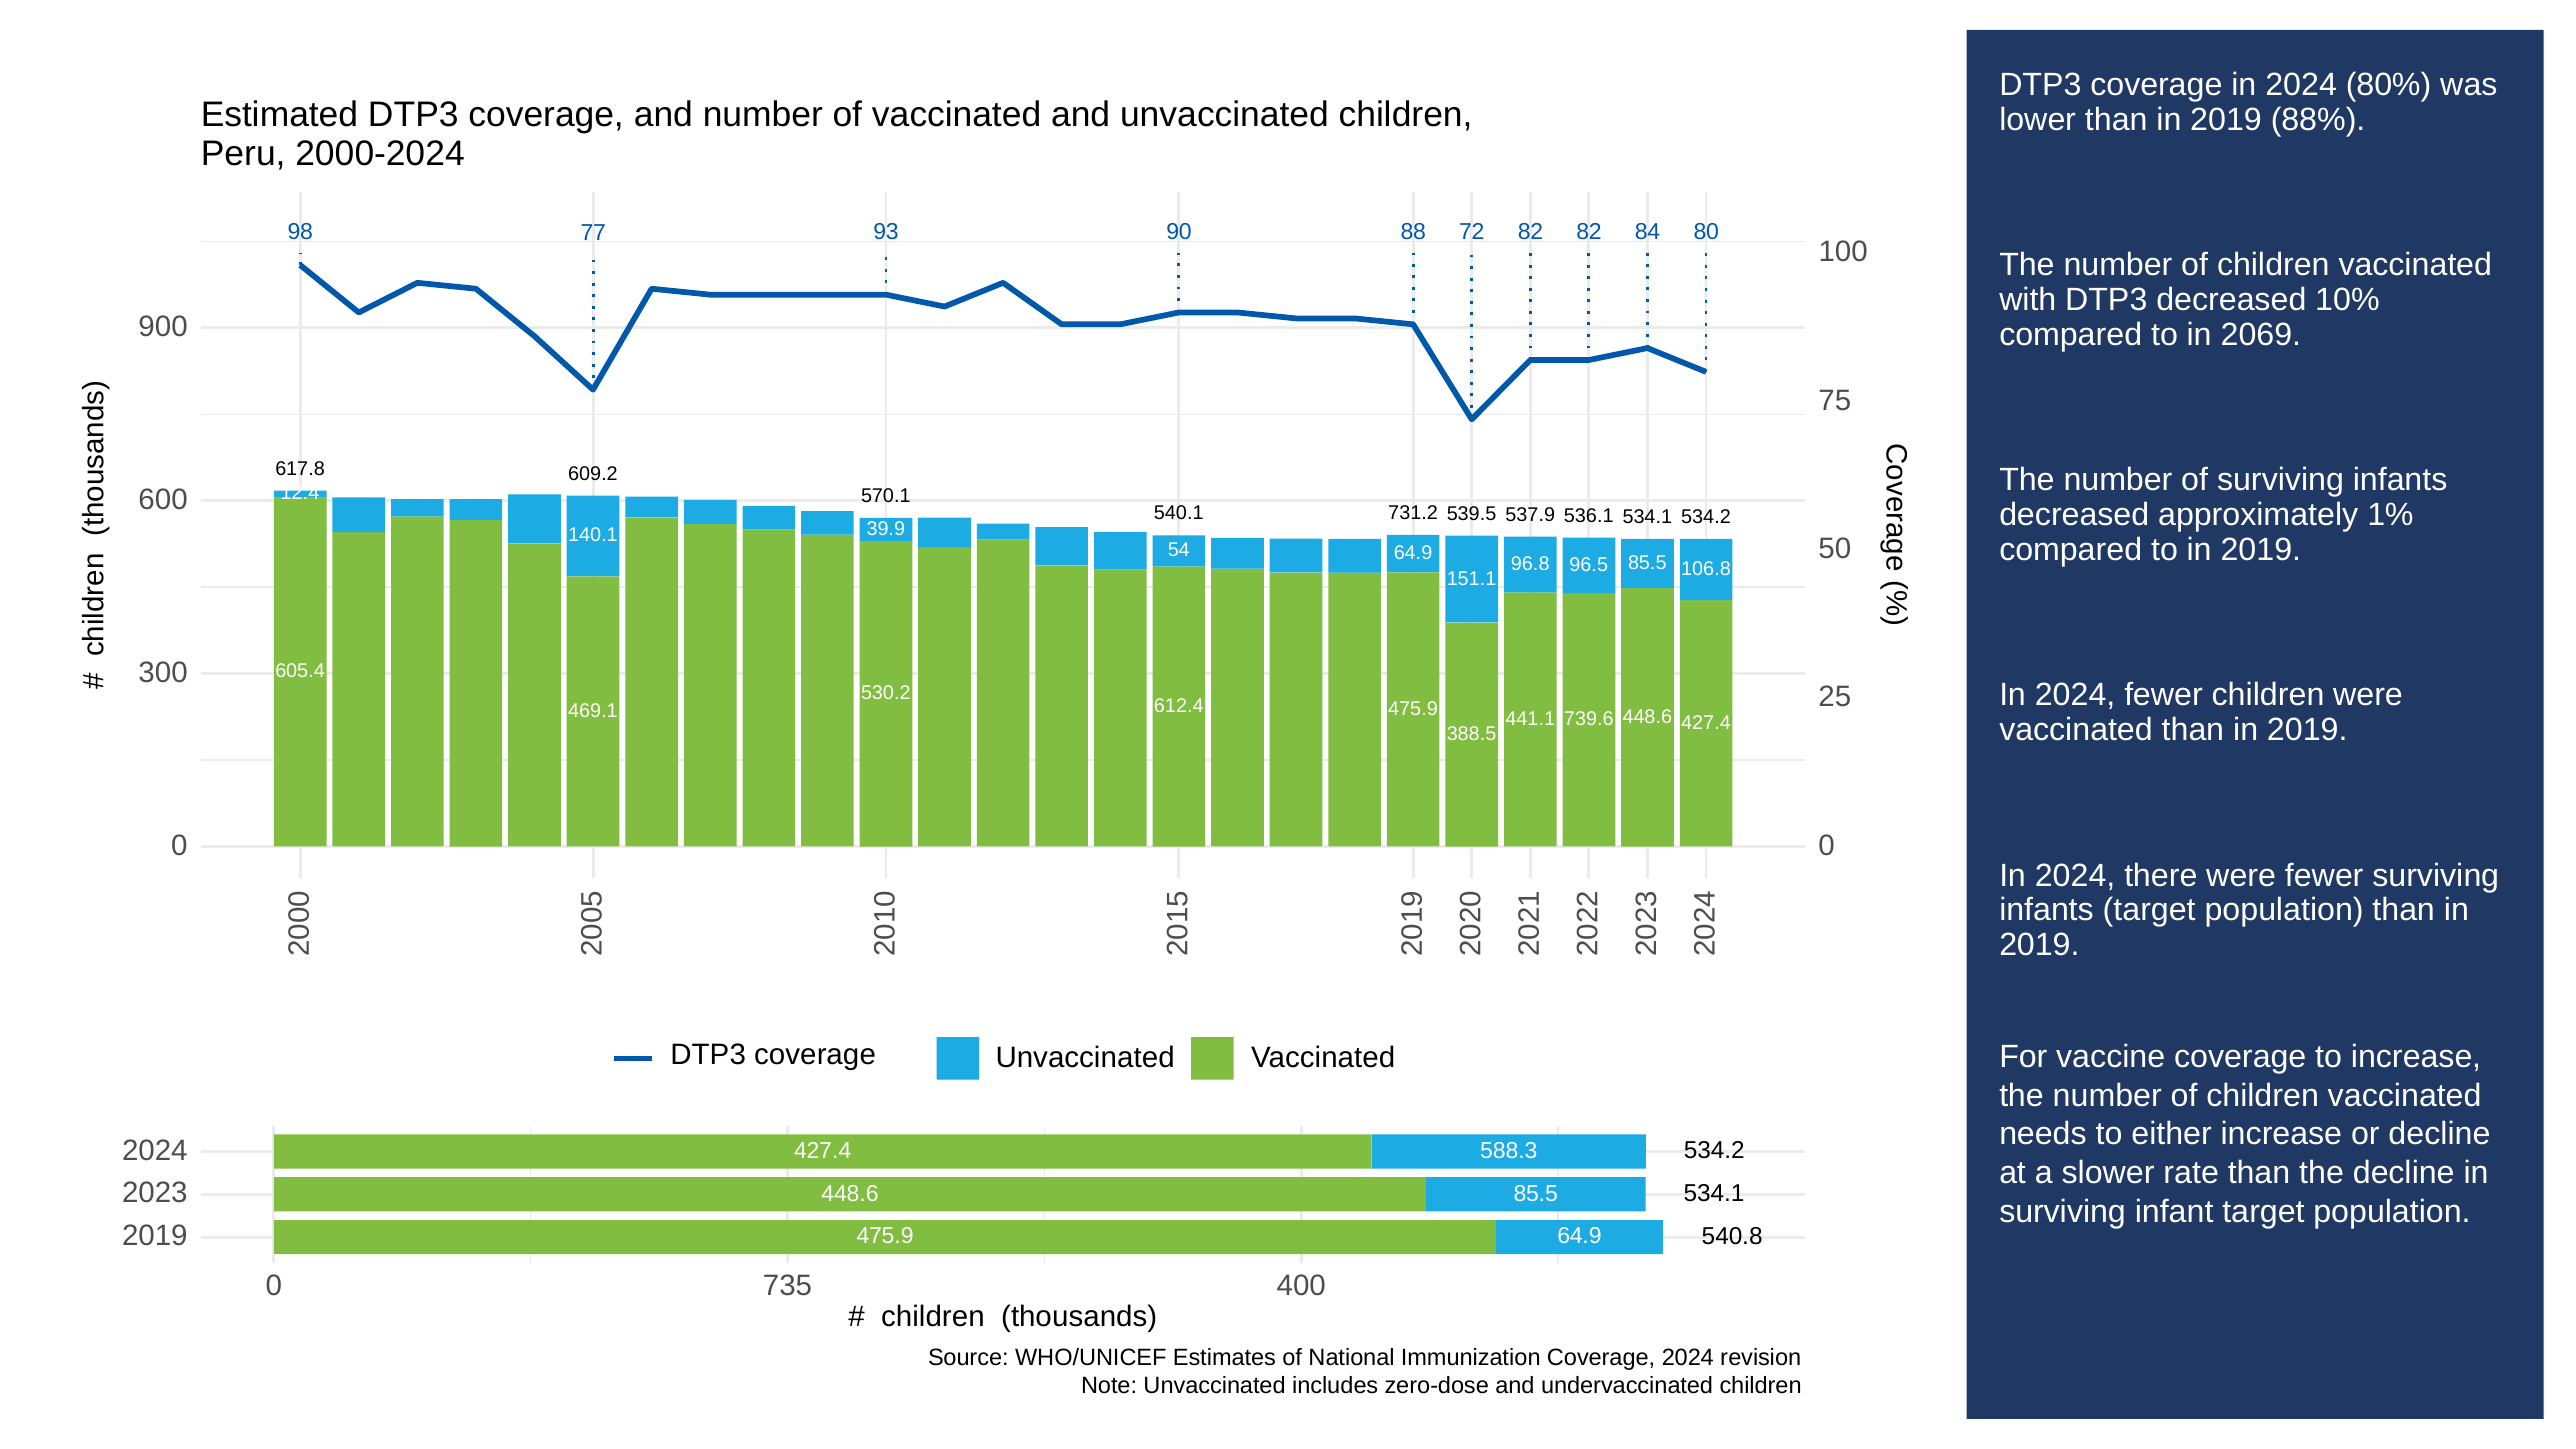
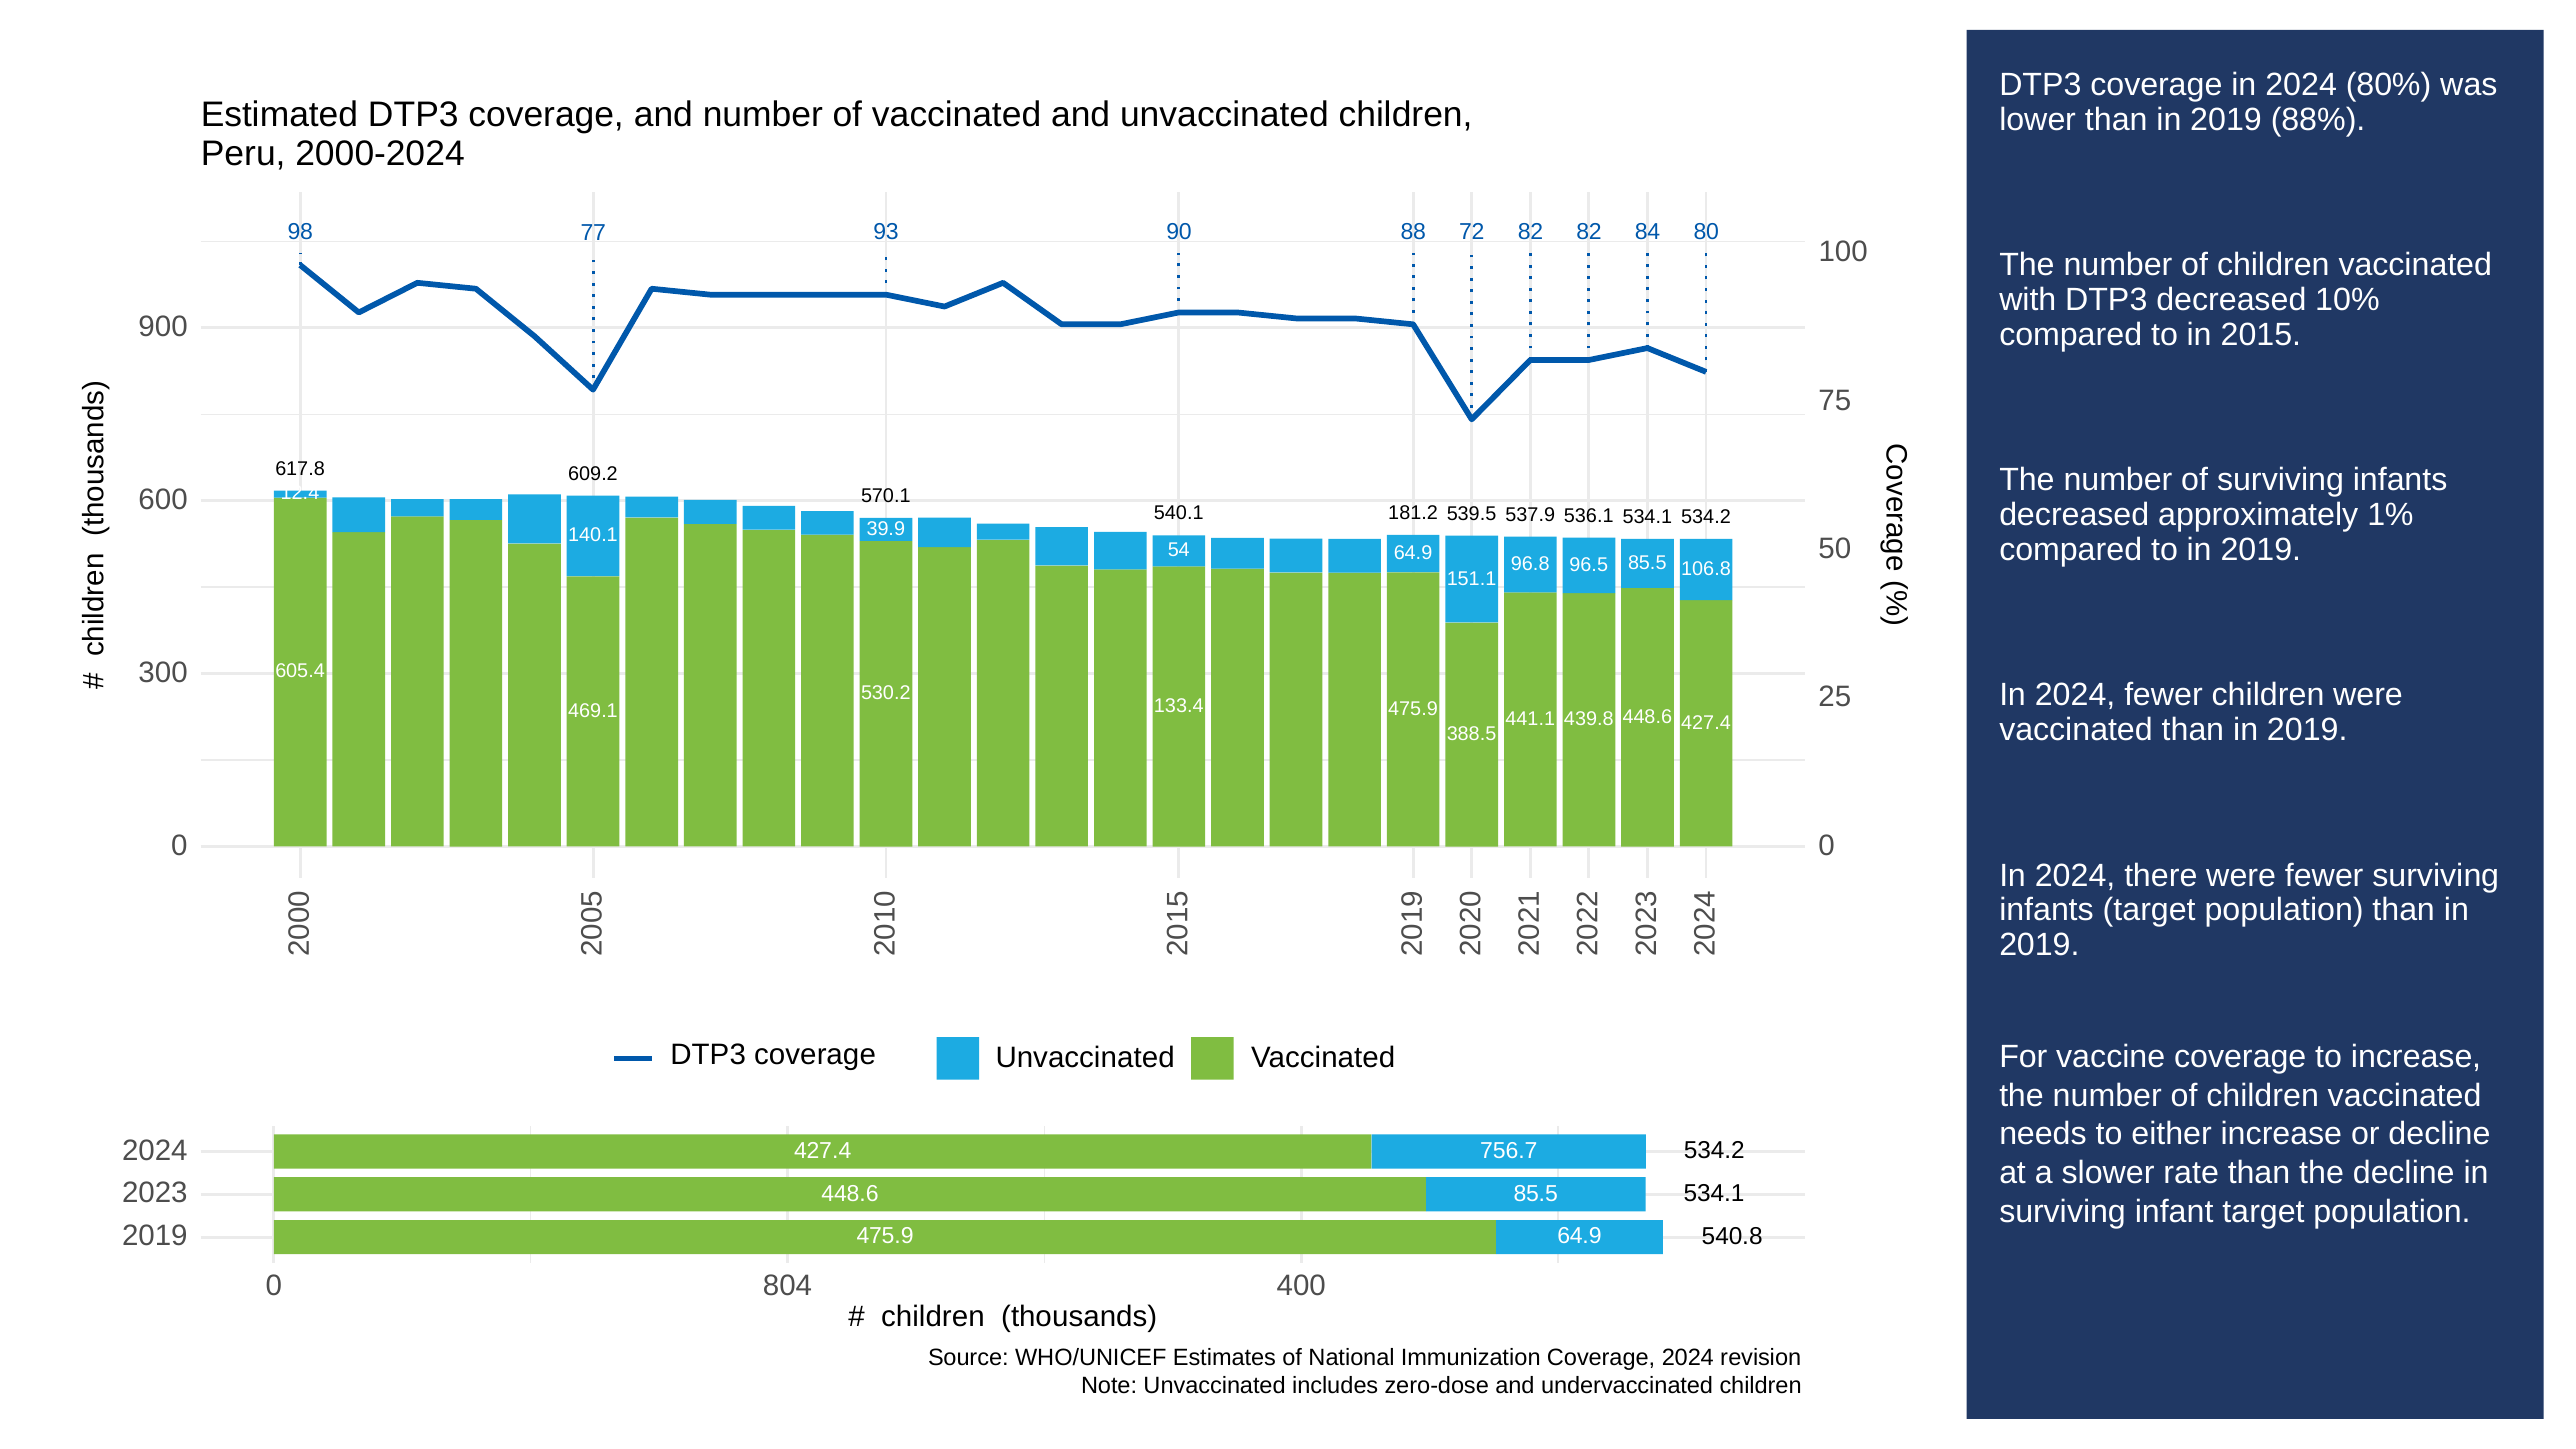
2069: 2069 -> 2015
731.2: 731.2 -> 181.2
612.4: 612.4 -> 133.4
739.6: 739.6 -> 439.8
588.3: 588.3 -> 756.7
735: 735 -> 804
